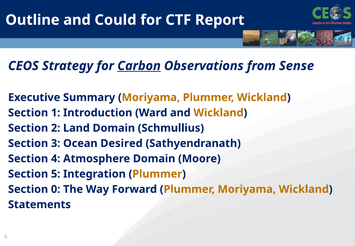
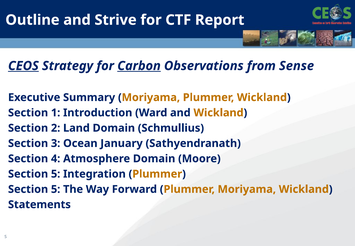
Could: Could -> Strive
CEOS underline: none -> present
Desired: Desired -> January
0 at (56, 189): 0 -> 5
